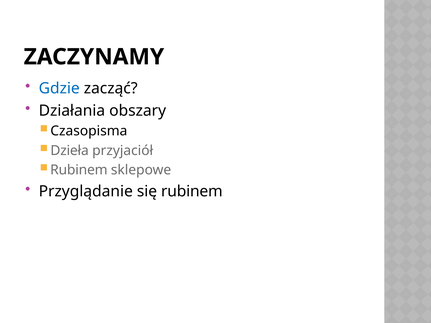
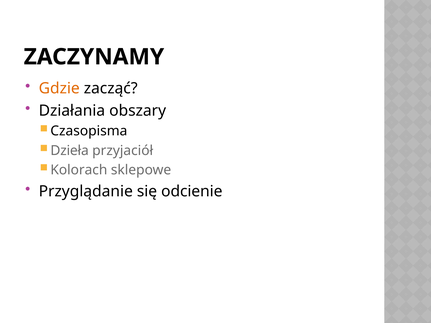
Gdzie colour: blue -> orange
Rubinem at (79, 170): Rubinem -> Kolorach
się rubinem: rubinem -> odcienie
